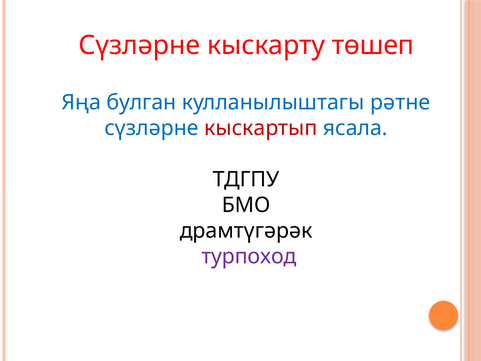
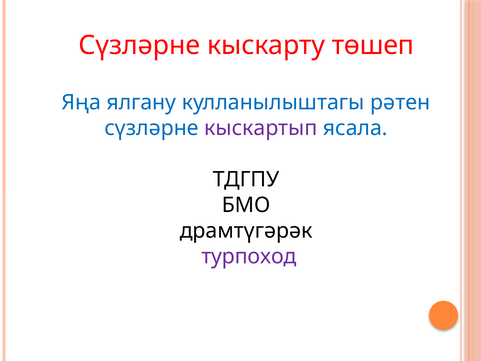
булган: булган -> ялгану
рәтне: рәтне -> рәтен
кыскартып colour: red -> purple
